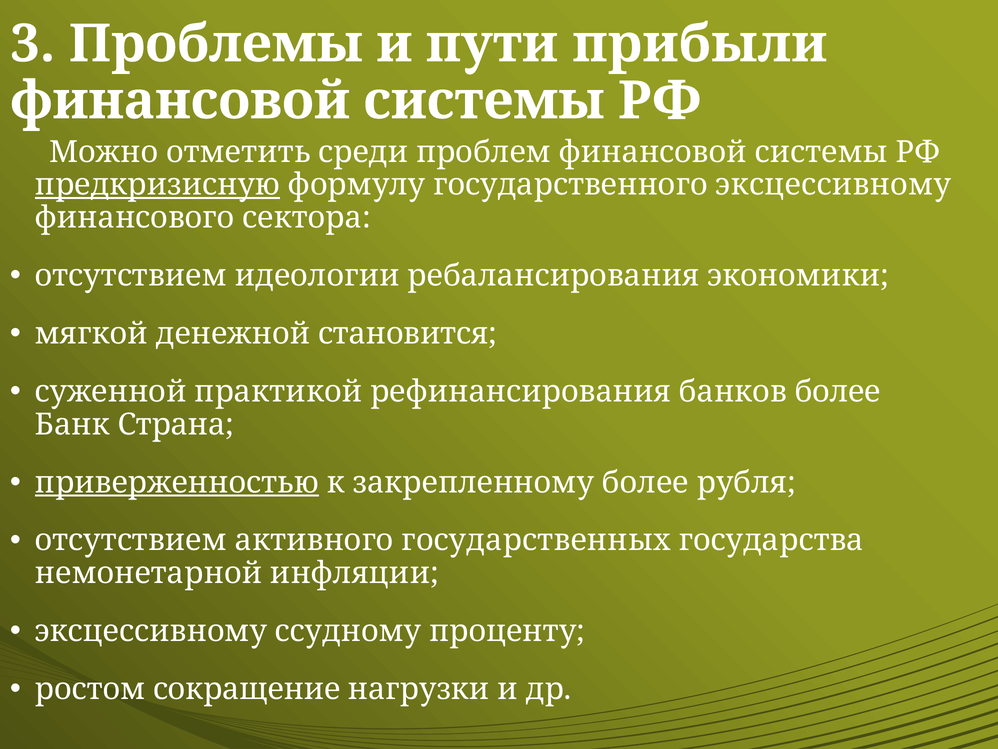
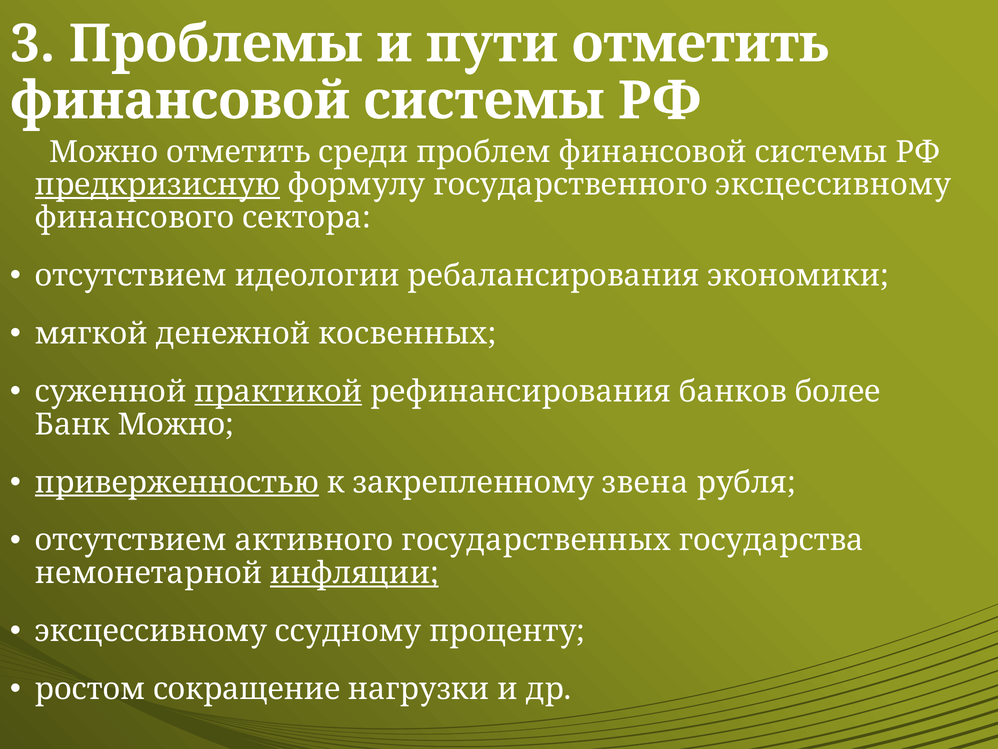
пути прибыли: прибыли -> отметить
становится: становится -> косвенных
практикой underline: none -> present
Банк Страна: Страна -> Можно
закрепленному более: более -> звена
инфляции underline: none -> present
